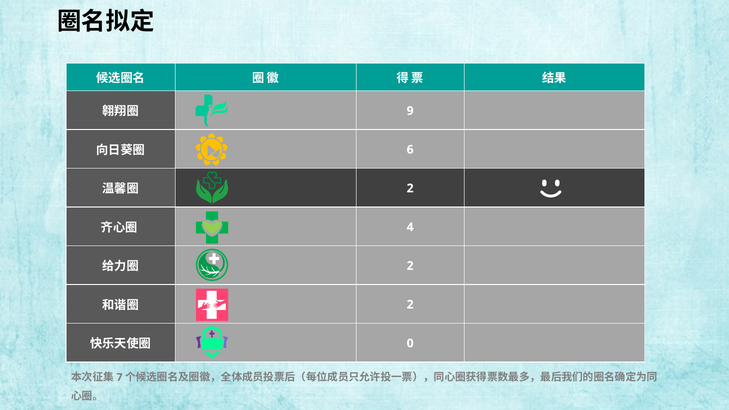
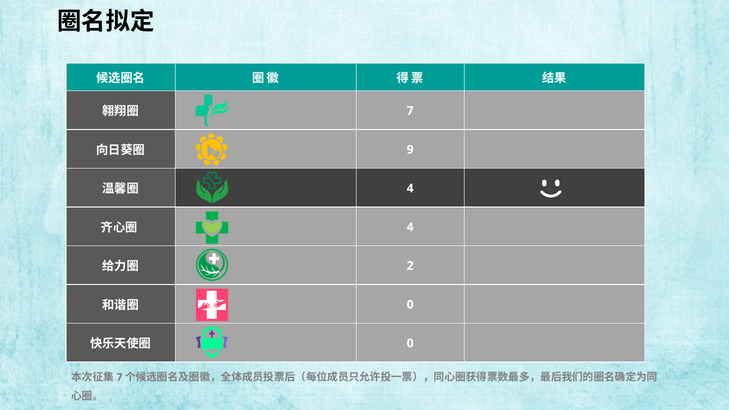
9 at (410, 111): 9 -> 7
6: 6 -> 9
2 at (410, 188): 2 -> 4
2 at (410, 305): 2 -> 0
